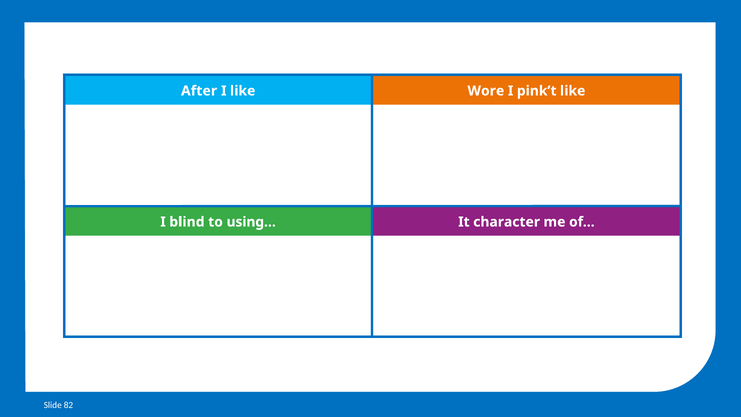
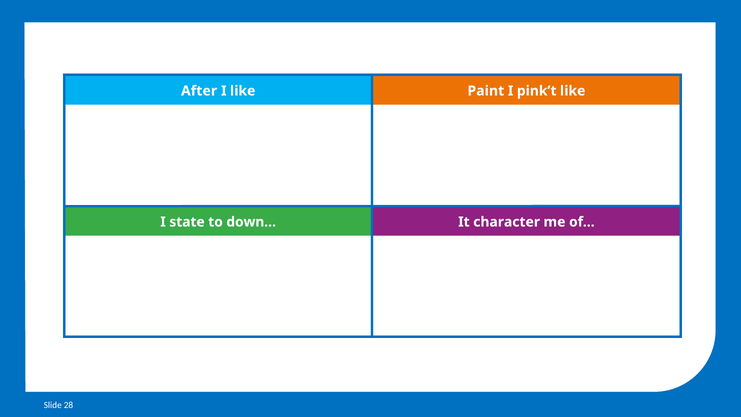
Wore: Wore -> Paint
blind: blind -> state
using…: using… -> down…
82: 82 -> 28
